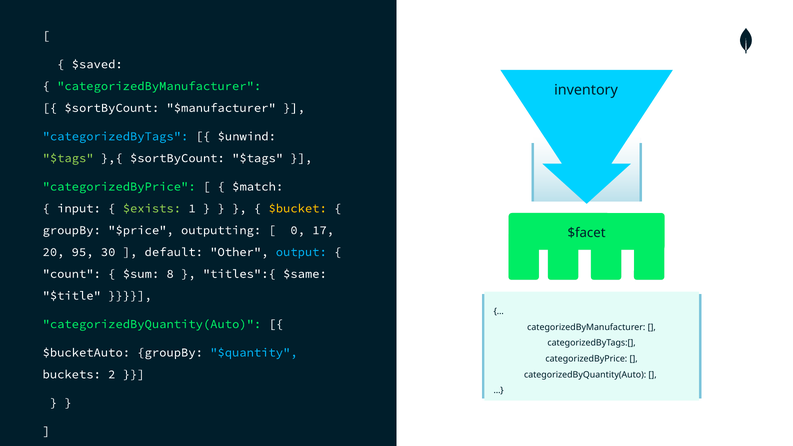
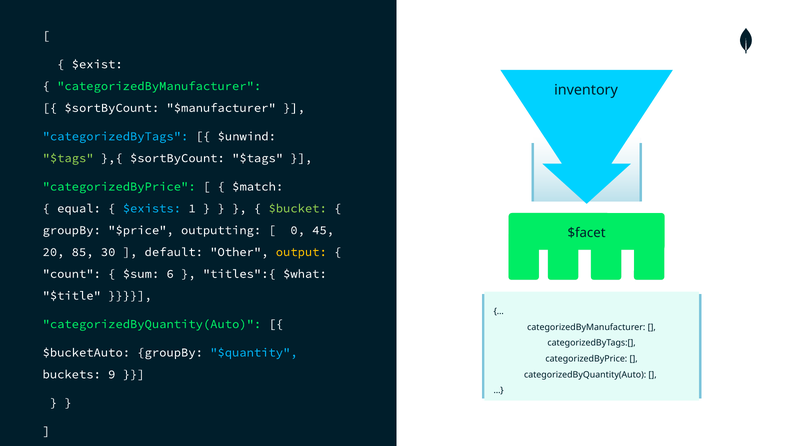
$saved: $saved -> $exist
input: input -> equal
$exists colour: light green -> light blue
$bucket colour: yellow -> light green
17: 17 -> 45
95: 95 -> 85
output colour: light blue -> yellow
8: 8 -> 6
$same: $same -> $what
2: 2 -> 9
